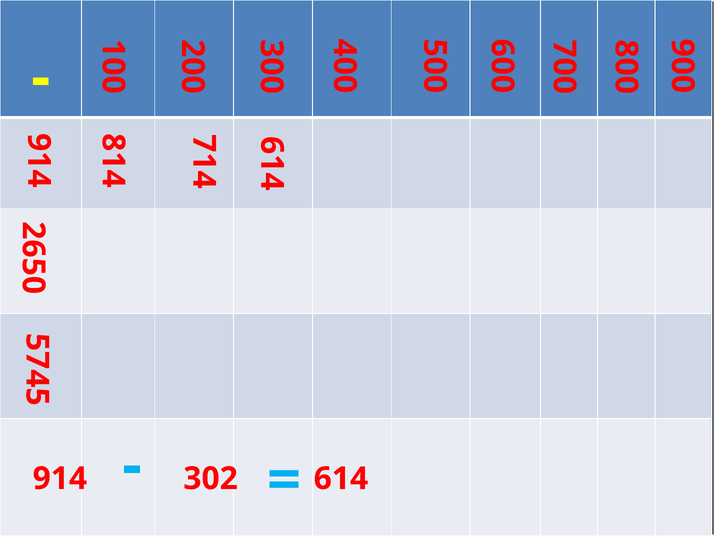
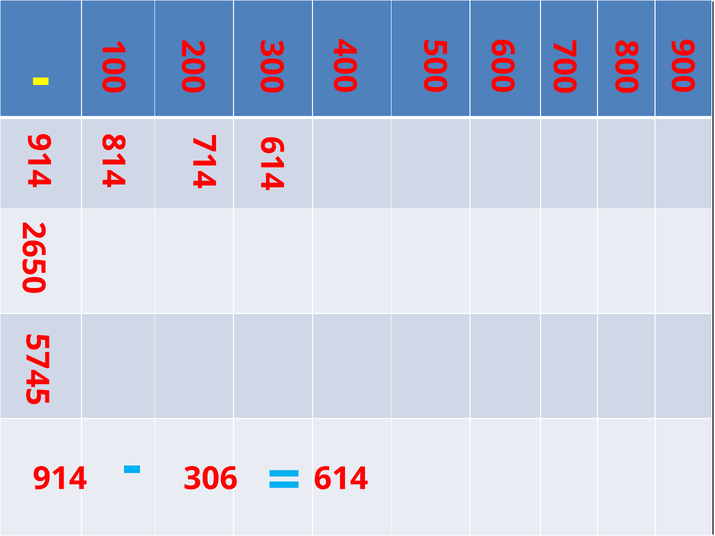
302: 302 -> 306
